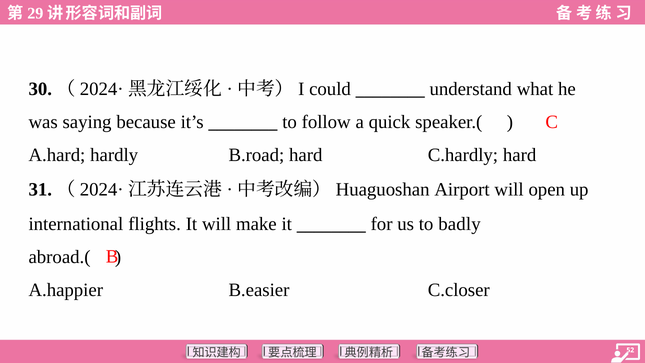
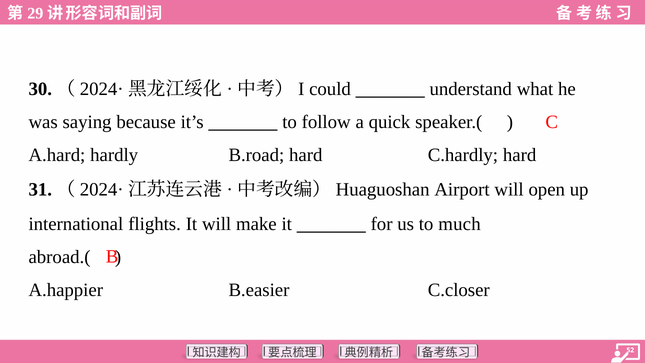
badly: badly -> much
